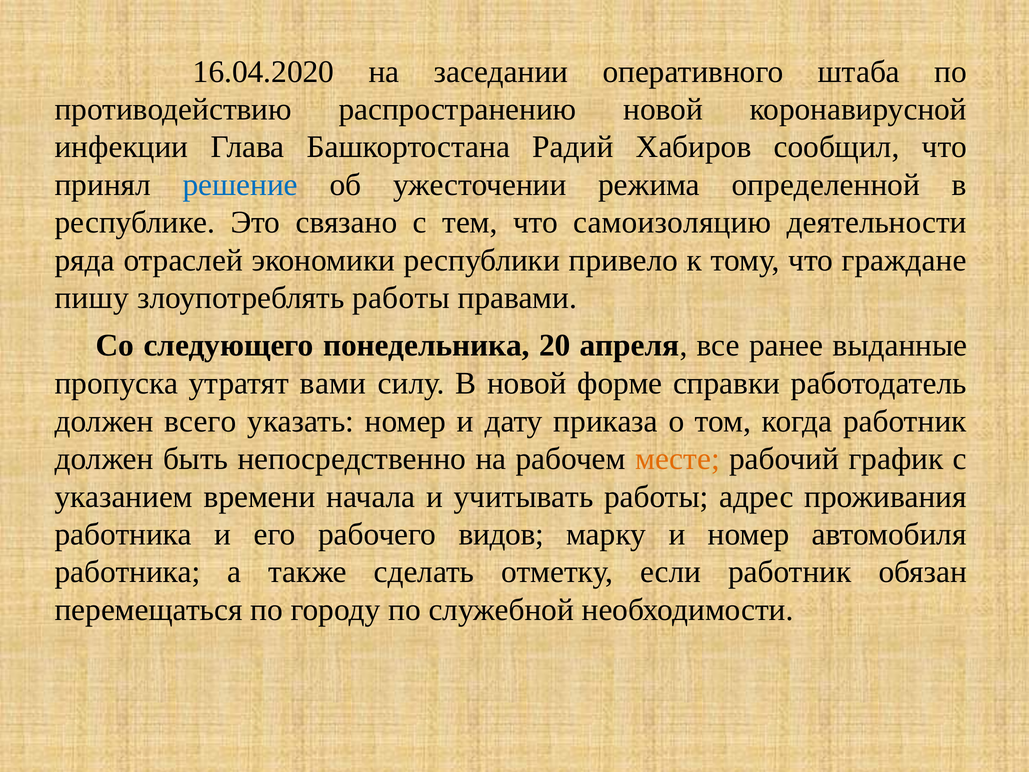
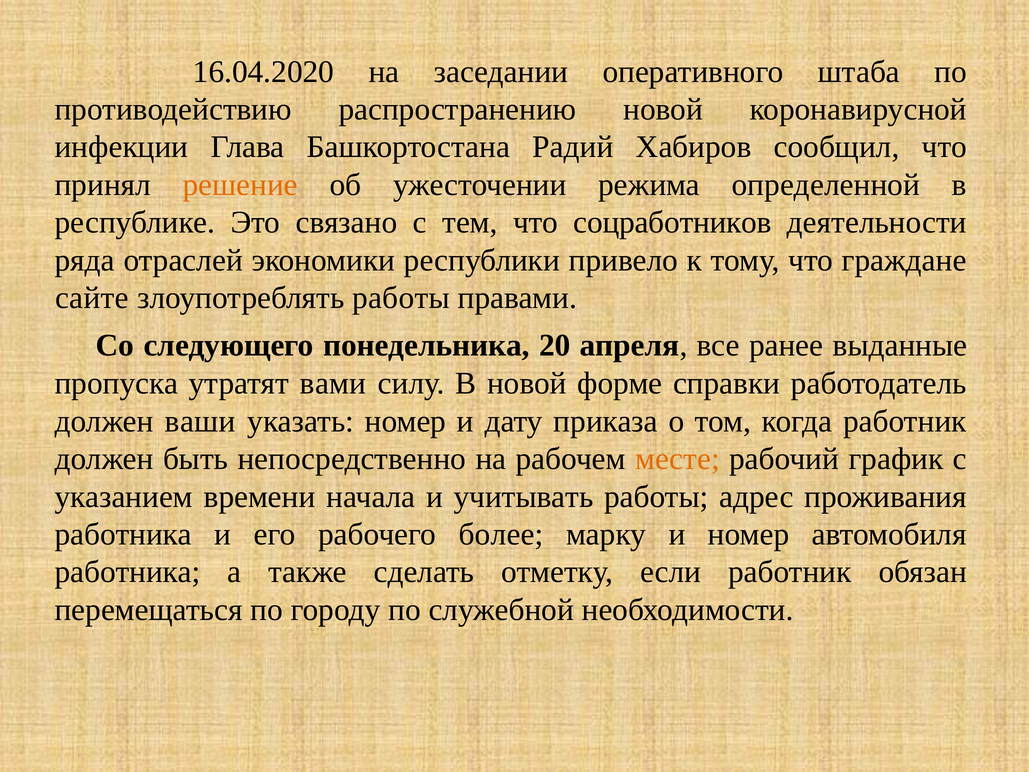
решение colour: blue -> orange
самоизоляцию: самоизоляцию -> соцработников
пишу: пишу -> сайте
всего: всего -> ваши
видов: видов -> более
